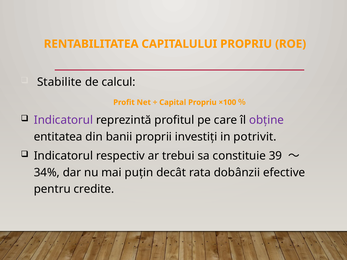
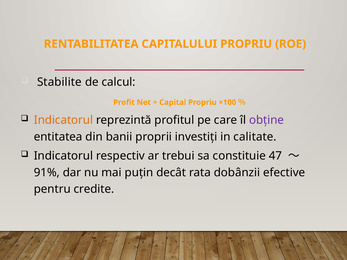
Indicatorul at (63, 120) colour: purple -> orange
potrivit: potrivit -> calitate
39: 39 -> 47
34%: 34% -> 91%
